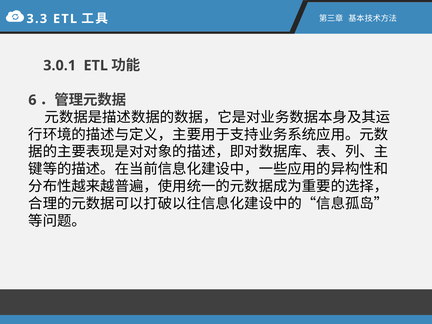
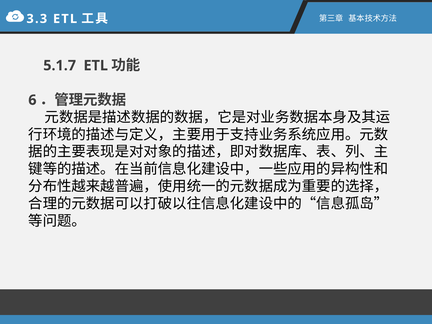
3.0.1: 3.0.1 -> 5.1.7
